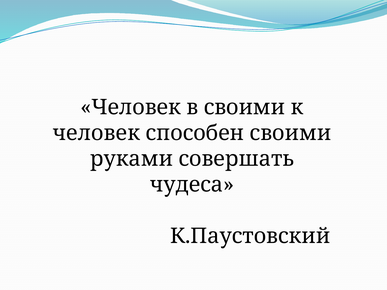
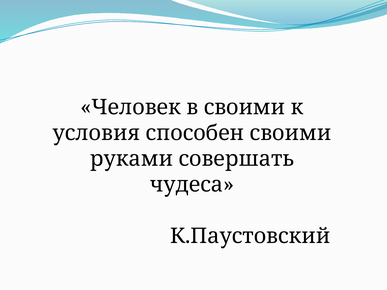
человек at (96, 133): человек -> условия
